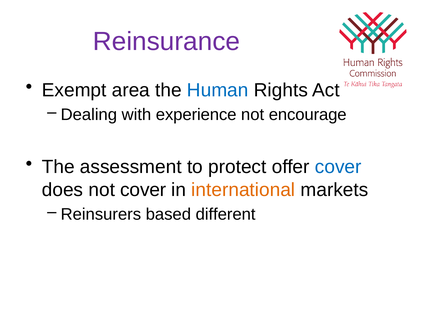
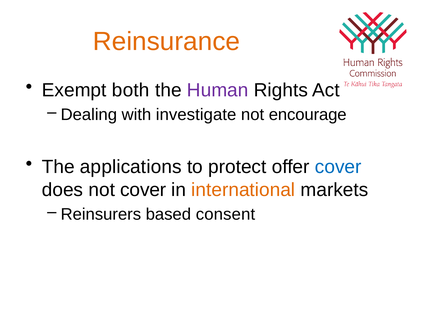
Reinsurance colour: purple -> orange
area: area -> both
Human colour: blue -> purple
experience: experience -> investigate
assessment: assessment -> applications
different: different -> consent
